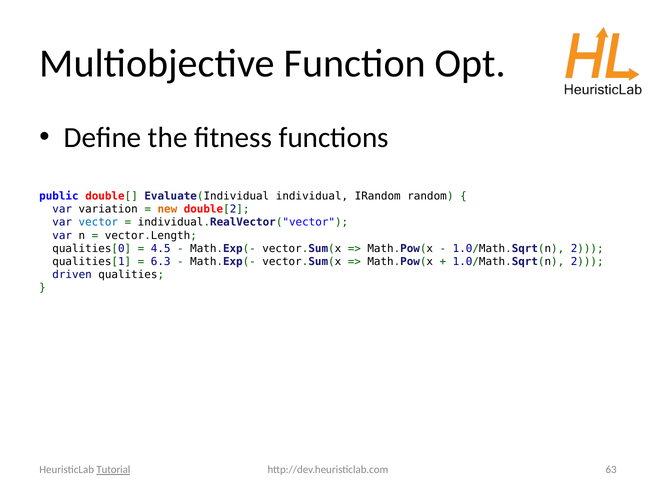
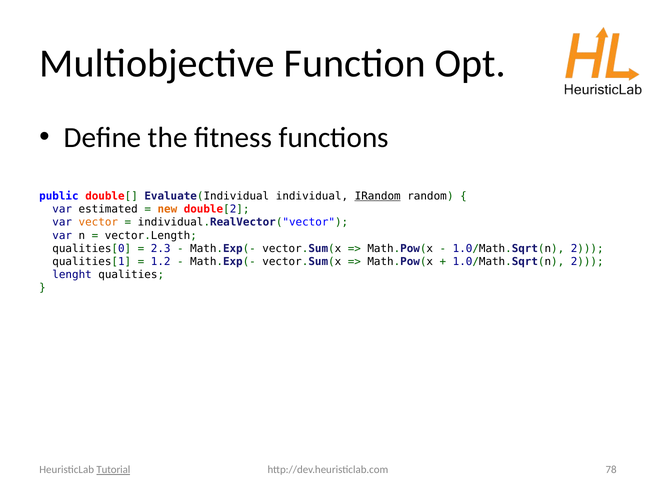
IRandom underline: none -> present
variation: variation -> estimated
vector colour: blue -> orange
4.5: 4.5 -> 2.3
6.3: 6.3 -> 1.2
driven: driven -> lenght
63: 63 -> 78
